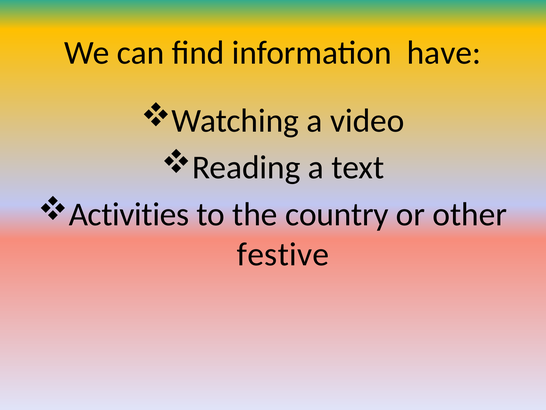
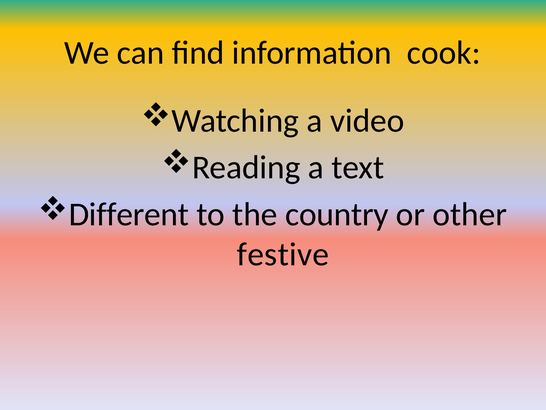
have: have -> cook
Activities: Activities -> Different
